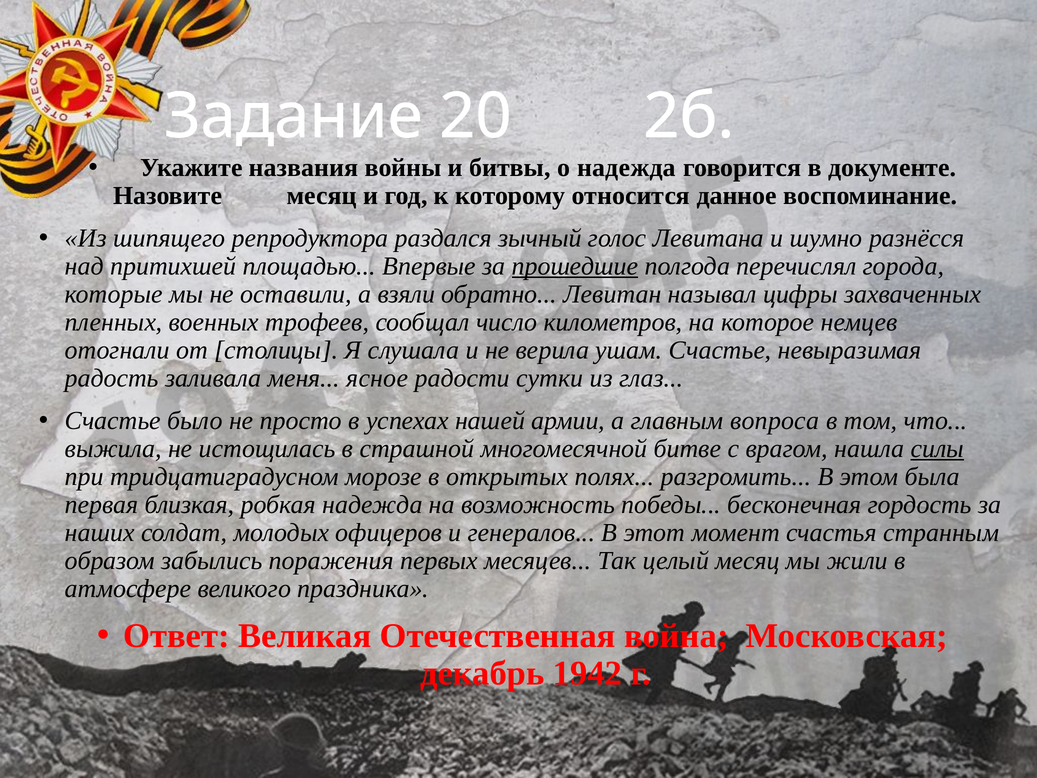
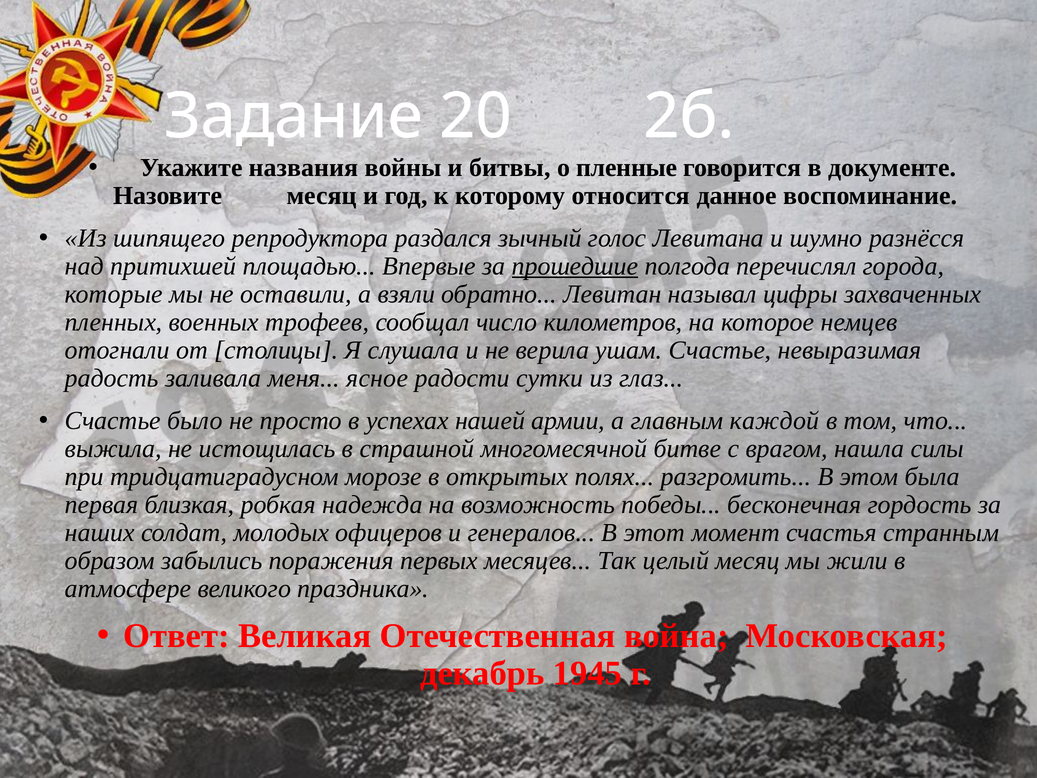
о надежда: надежда -> пленные
вопроса: вопроса -> каждой
силы underline: present -> none
1942: 1942 -> 1945
